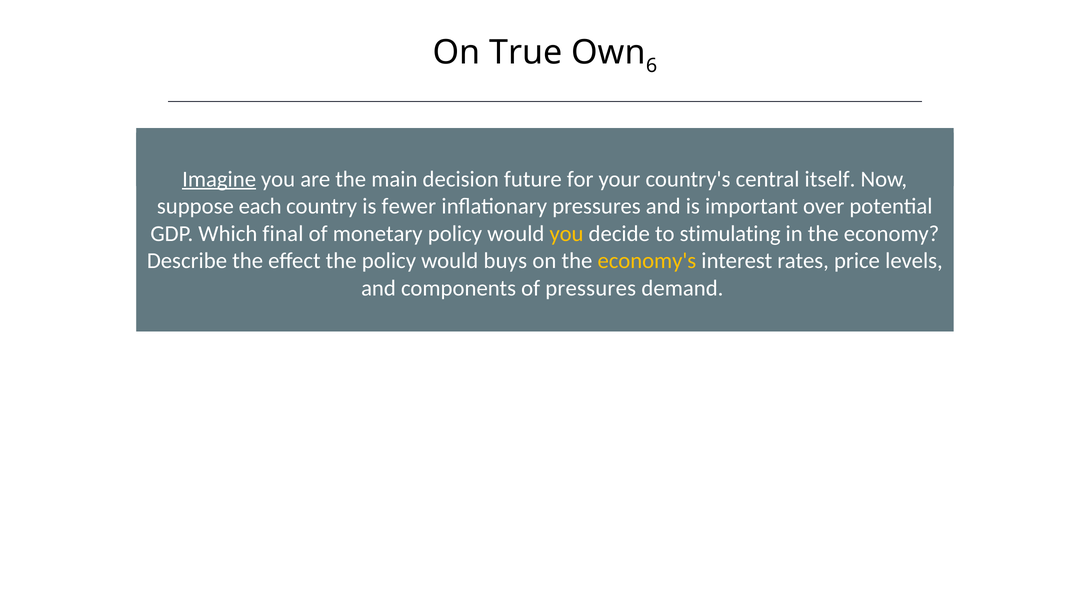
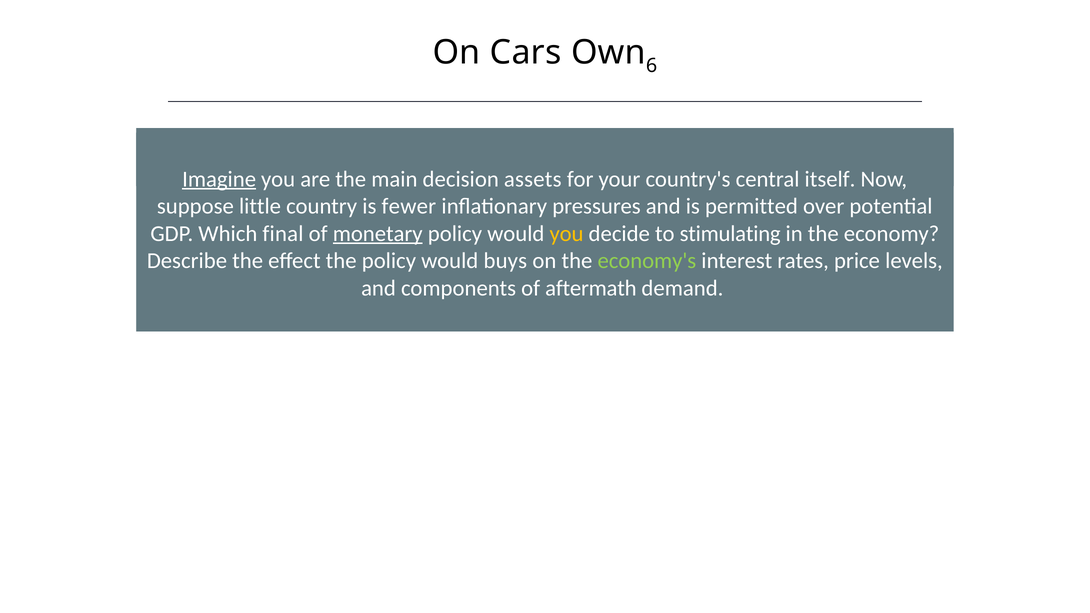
True: True -> Cars
future: future -> assets
each: each -> little
important: important -> permitted
monetary underline: none -> present
economy's colour: yellow -> light green
of pressures: pressures -> aftermath
